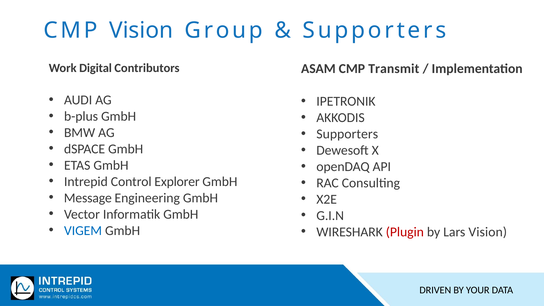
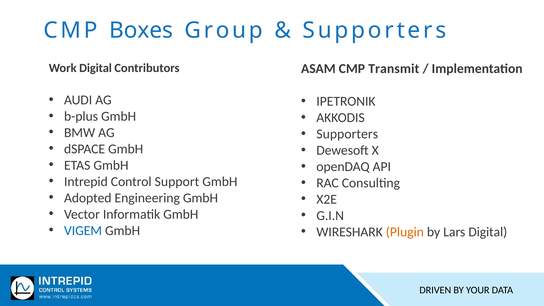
CMP Vision: Vision -> Boxes
Explorer: Explorer -> Support
Message: Message -> Adopted
Plugin colour: red -> orange
Lars Vision: Vision -> Digital
